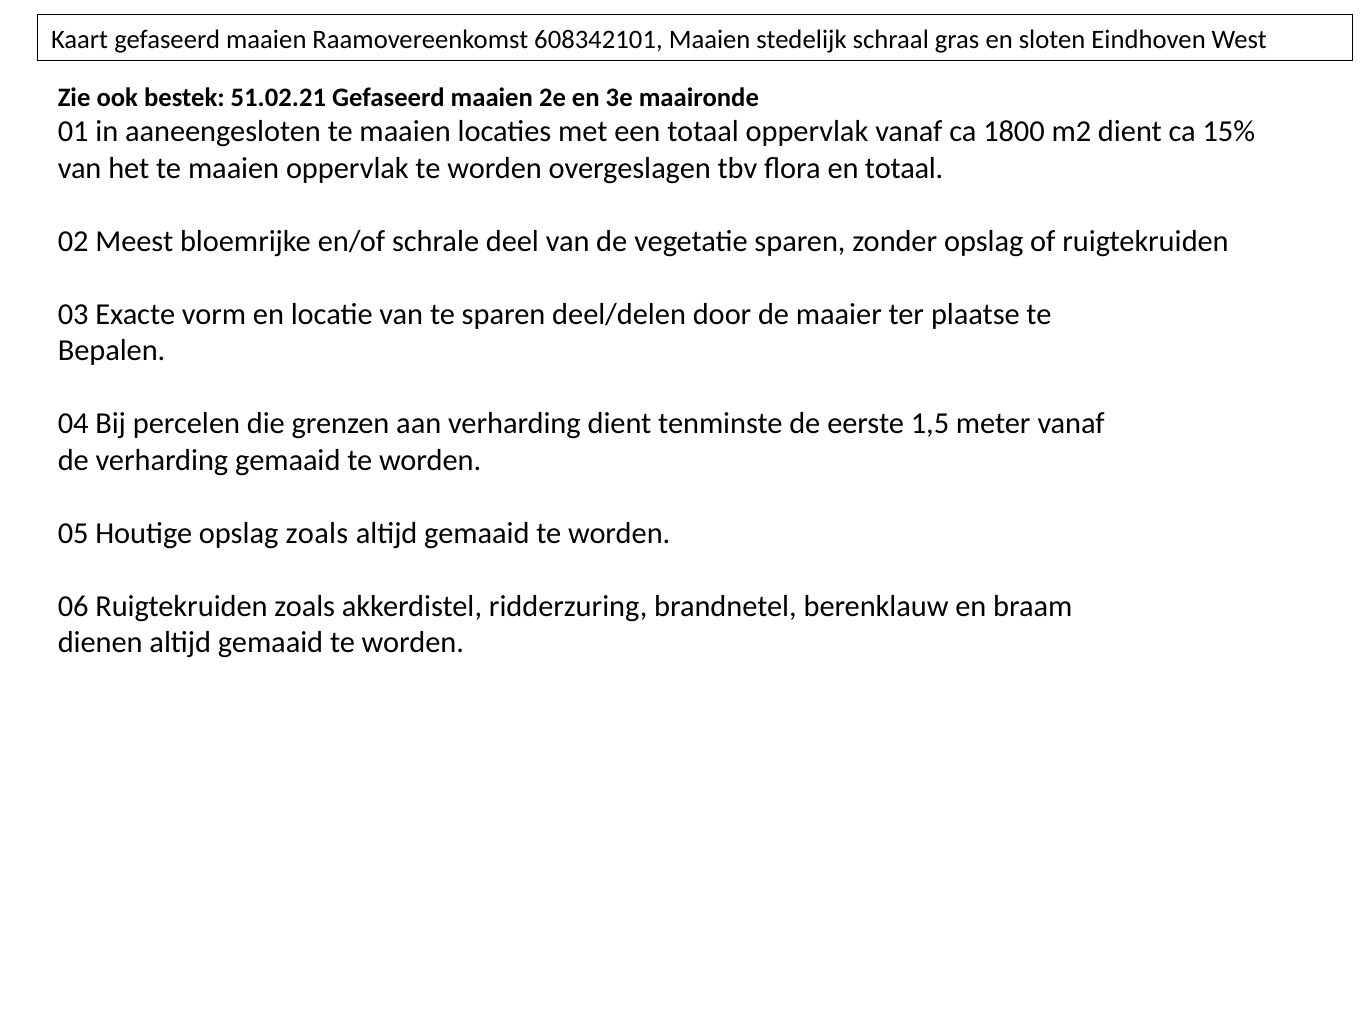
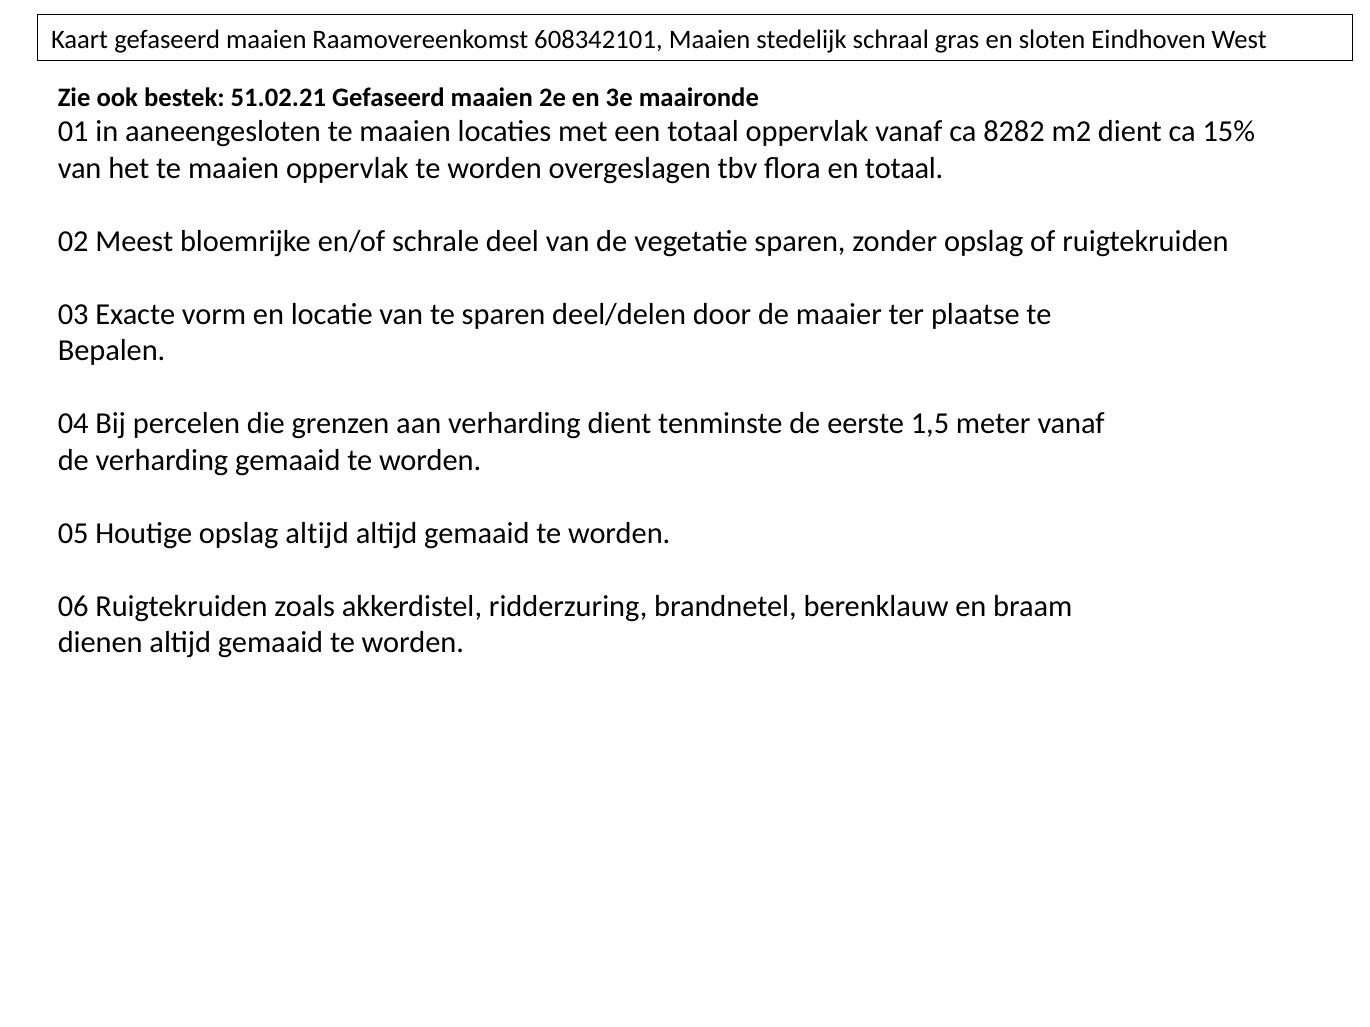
1800: 1800 -> 8282
opslag zoals: zoals -> altijd
